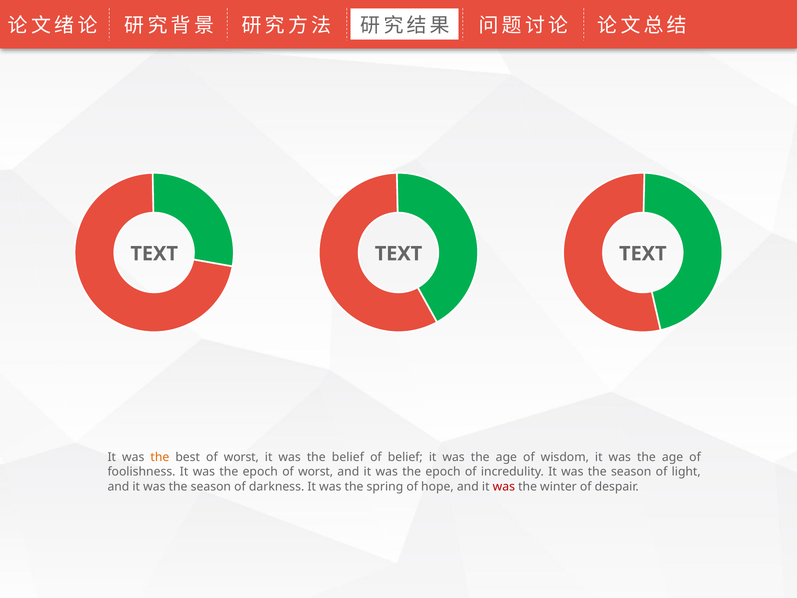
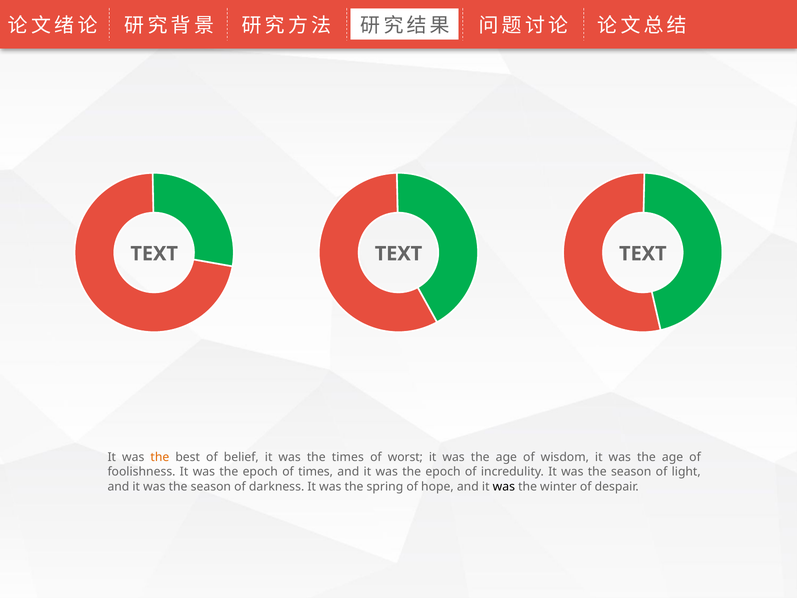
best of worst: worst -> belief
the belief: belief -> times
of belief: belief -> worst
epoch of worst: worst -> times
was at (504, 486) colour: red -> black
